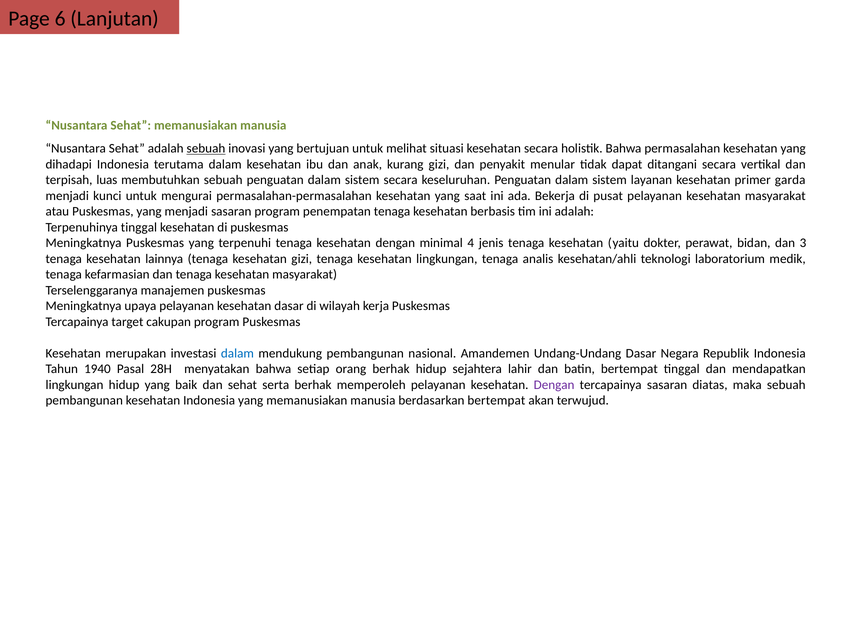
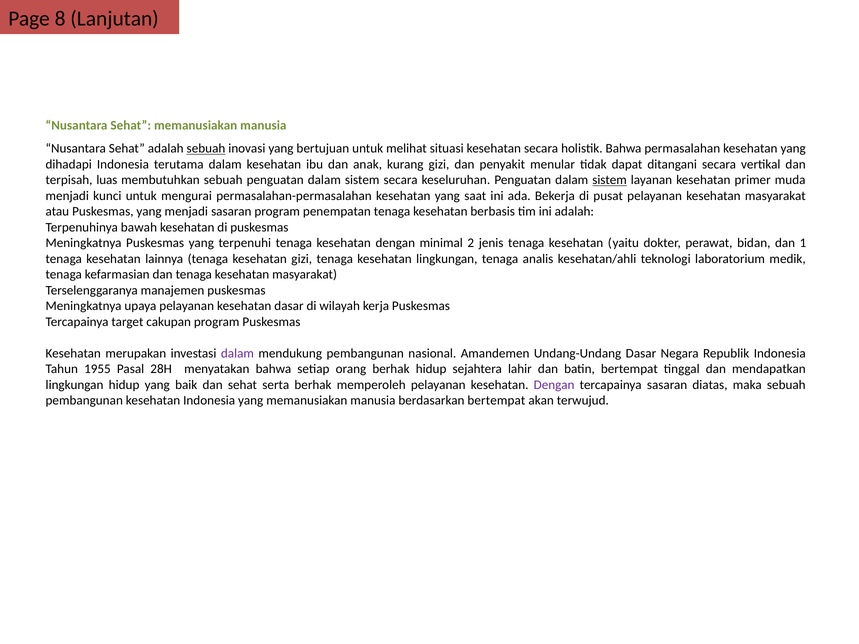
6: 6 -> 8
sistem at (610, 180) underline: none -> present
garda: garda -> muda
Terpenuhinya tinggal: tinggal -> bawah
4: 4 -> 2
3: 3 -> 1
dalam at (237, 353) colour: blue -> purple
1940: 1940 -> 1955
